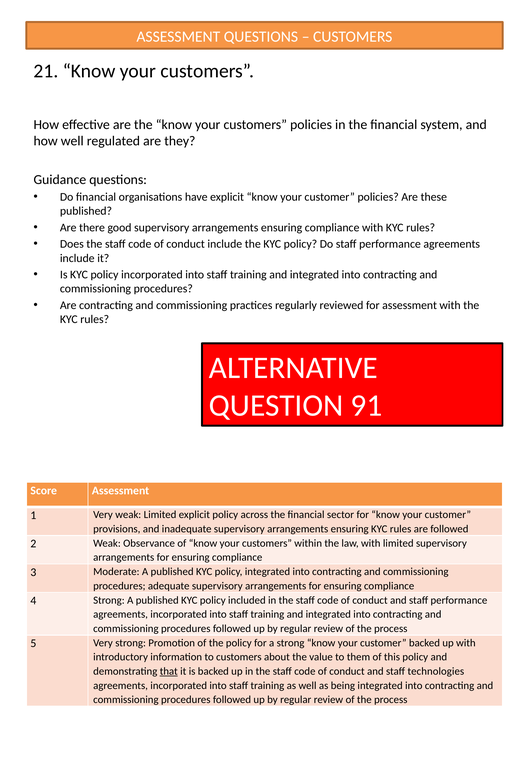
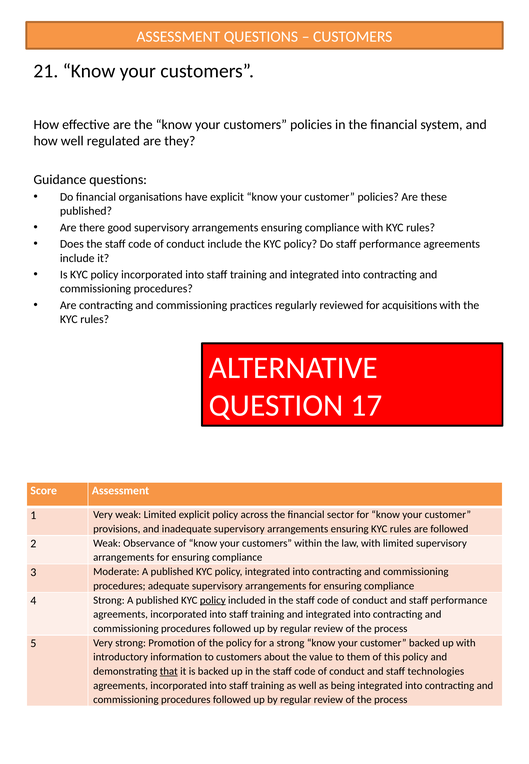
for assessment: assessment -> acquisitions
91: 91 -> 17
policy at (213, 600) underline: none -> present
